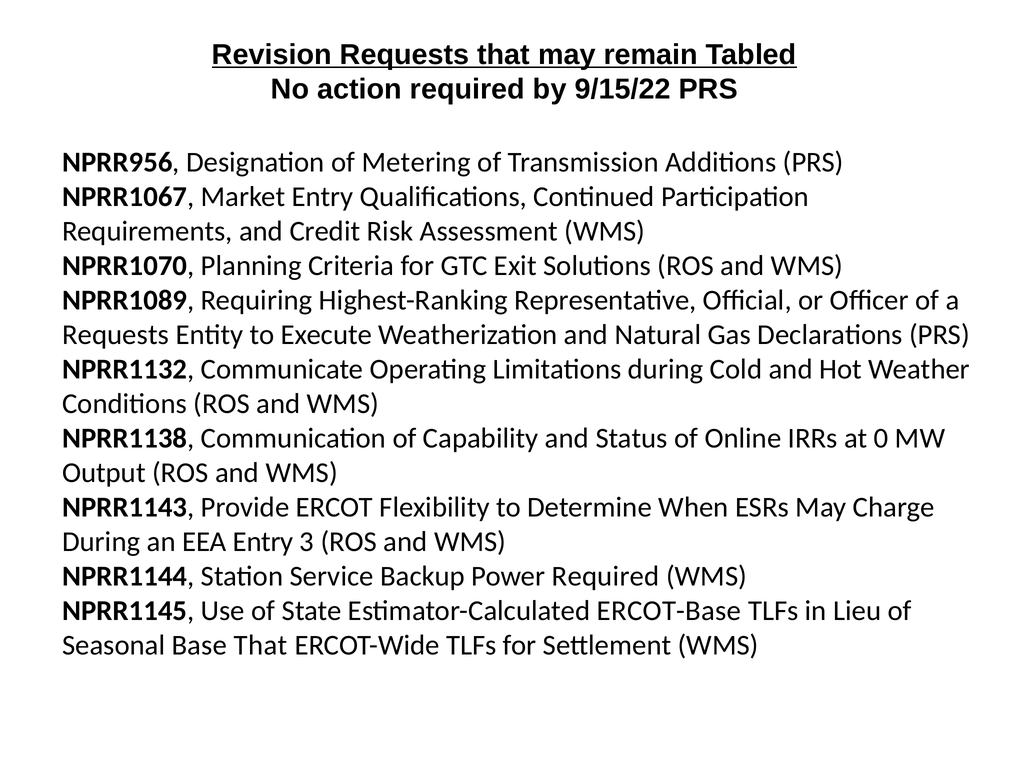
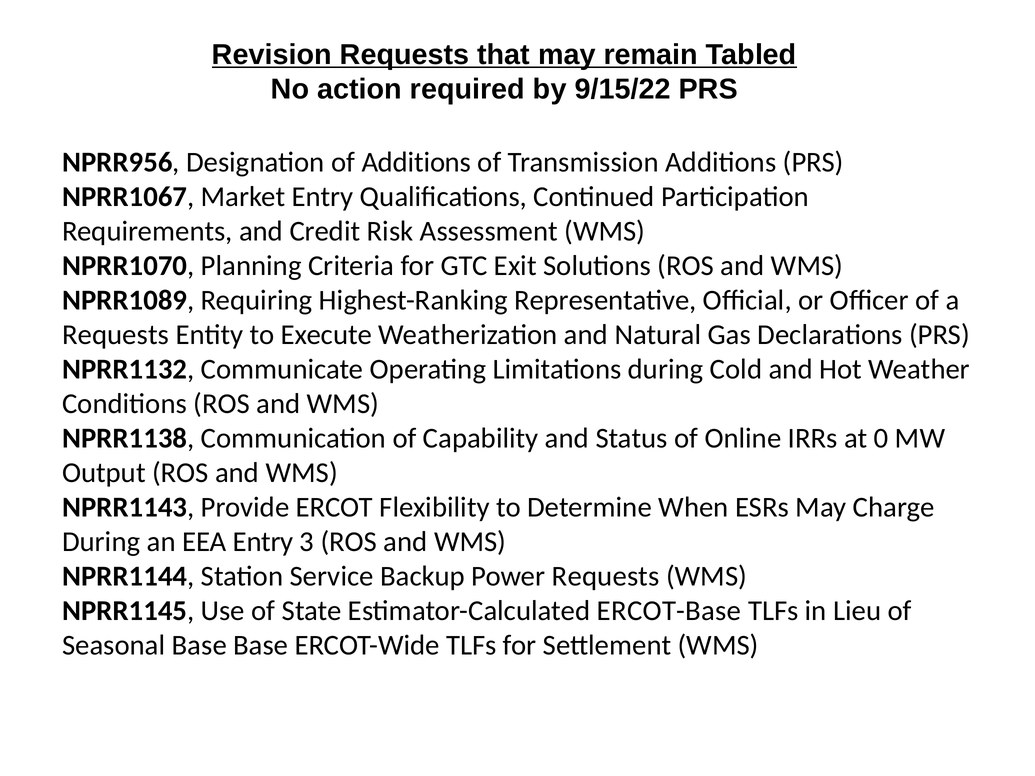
of Metering: Metering -> Additions
Power Required: Required -> Requests
Base That: That -> Base
